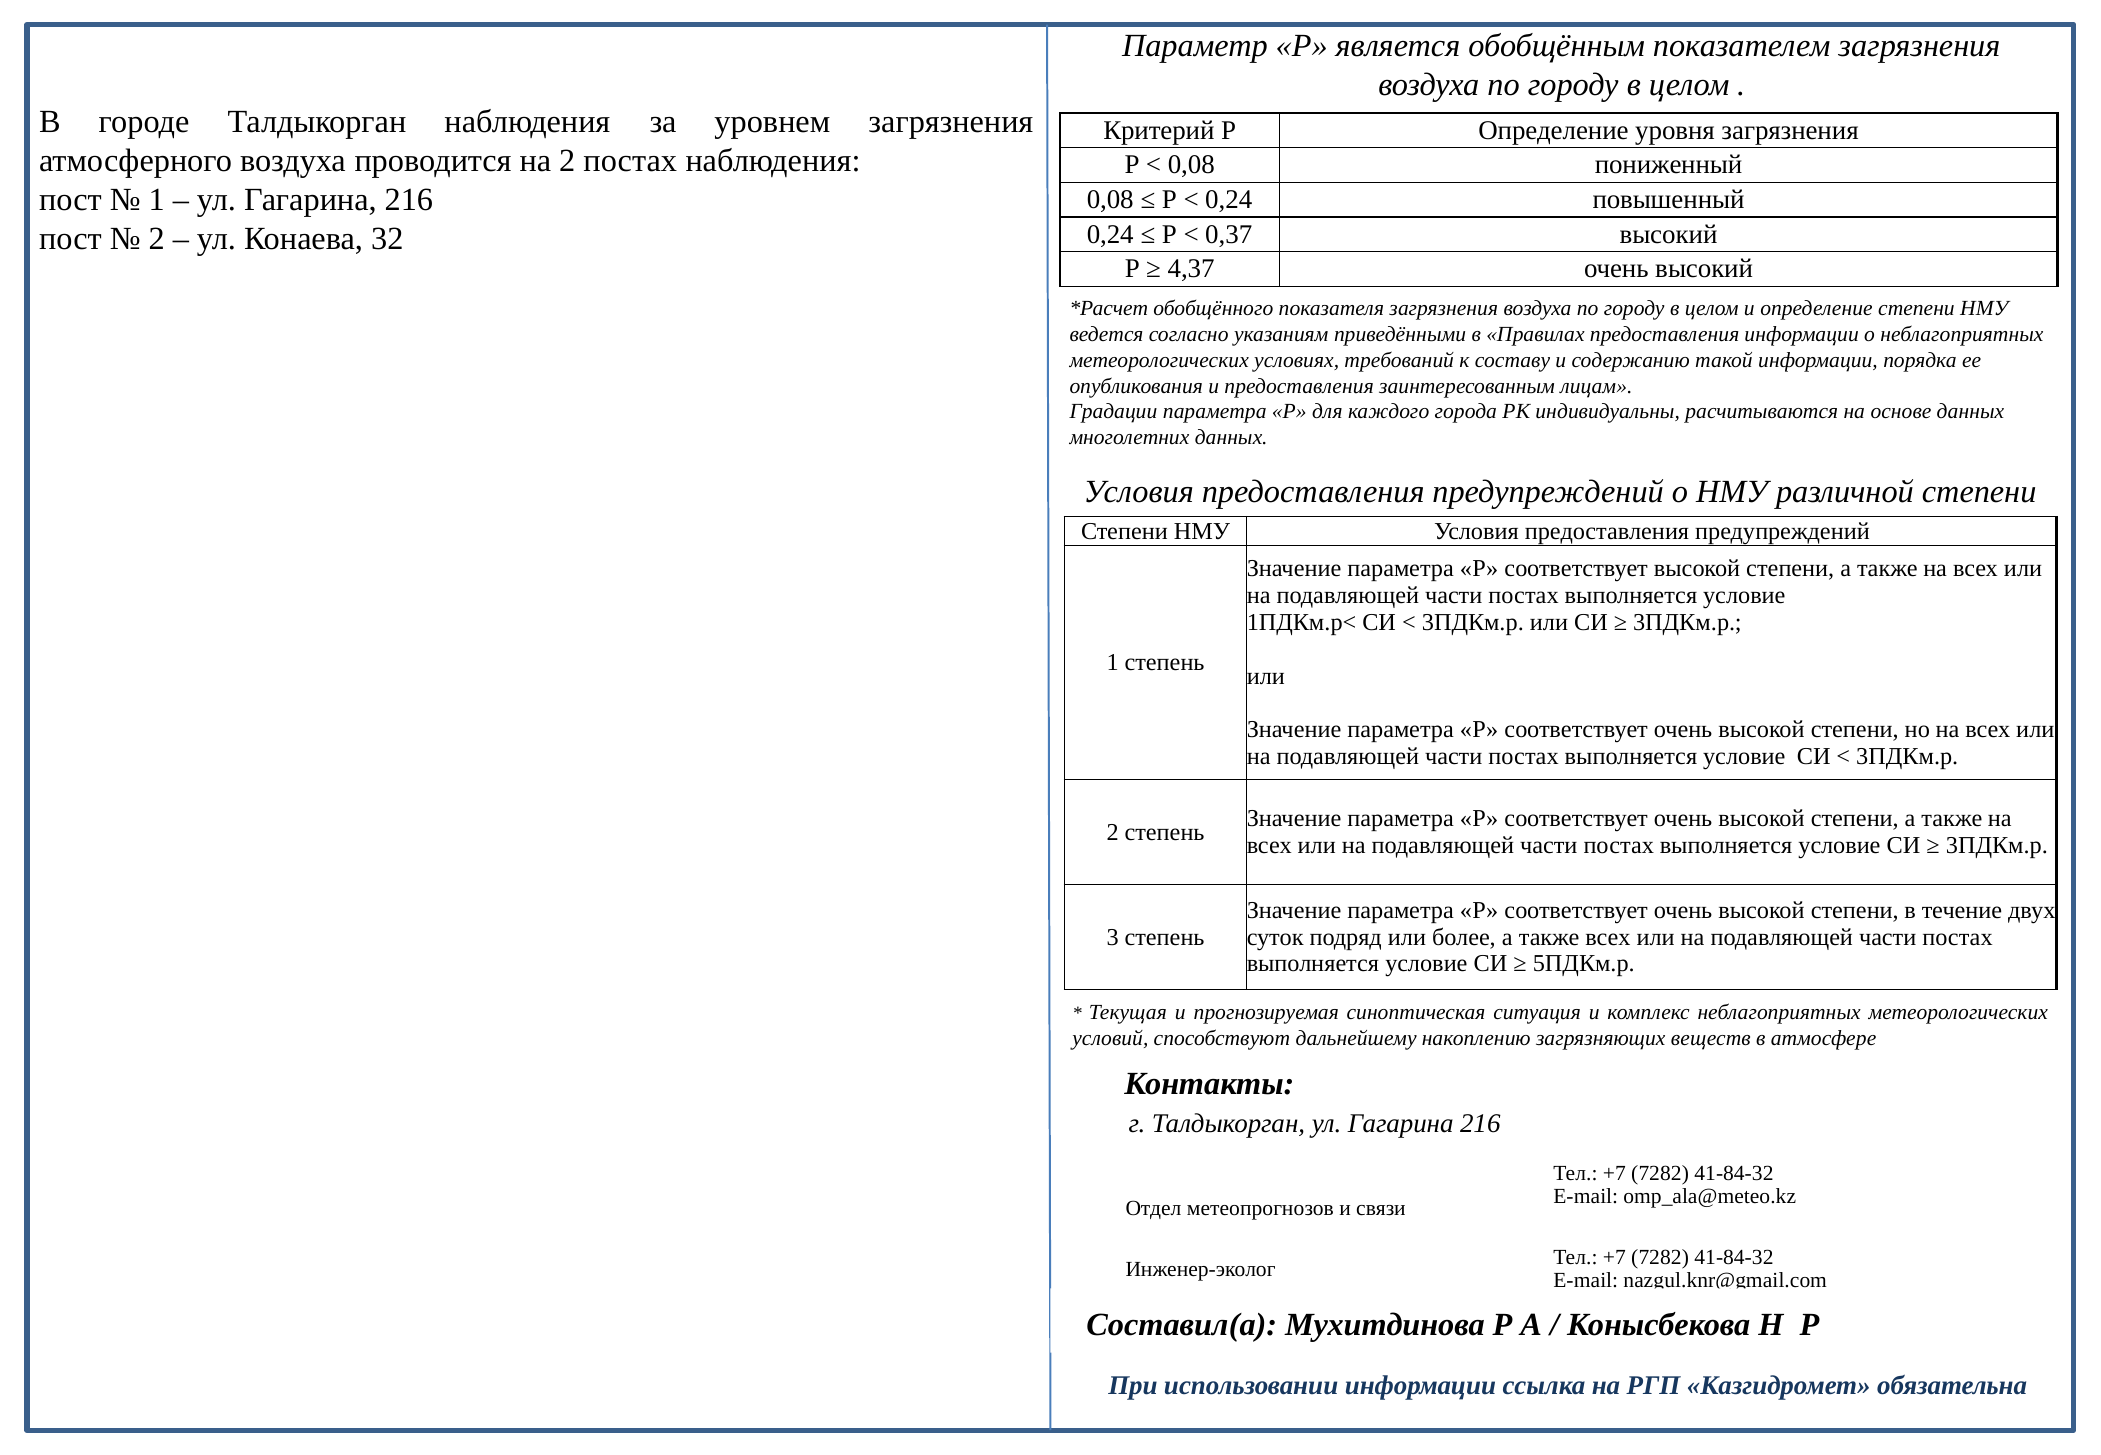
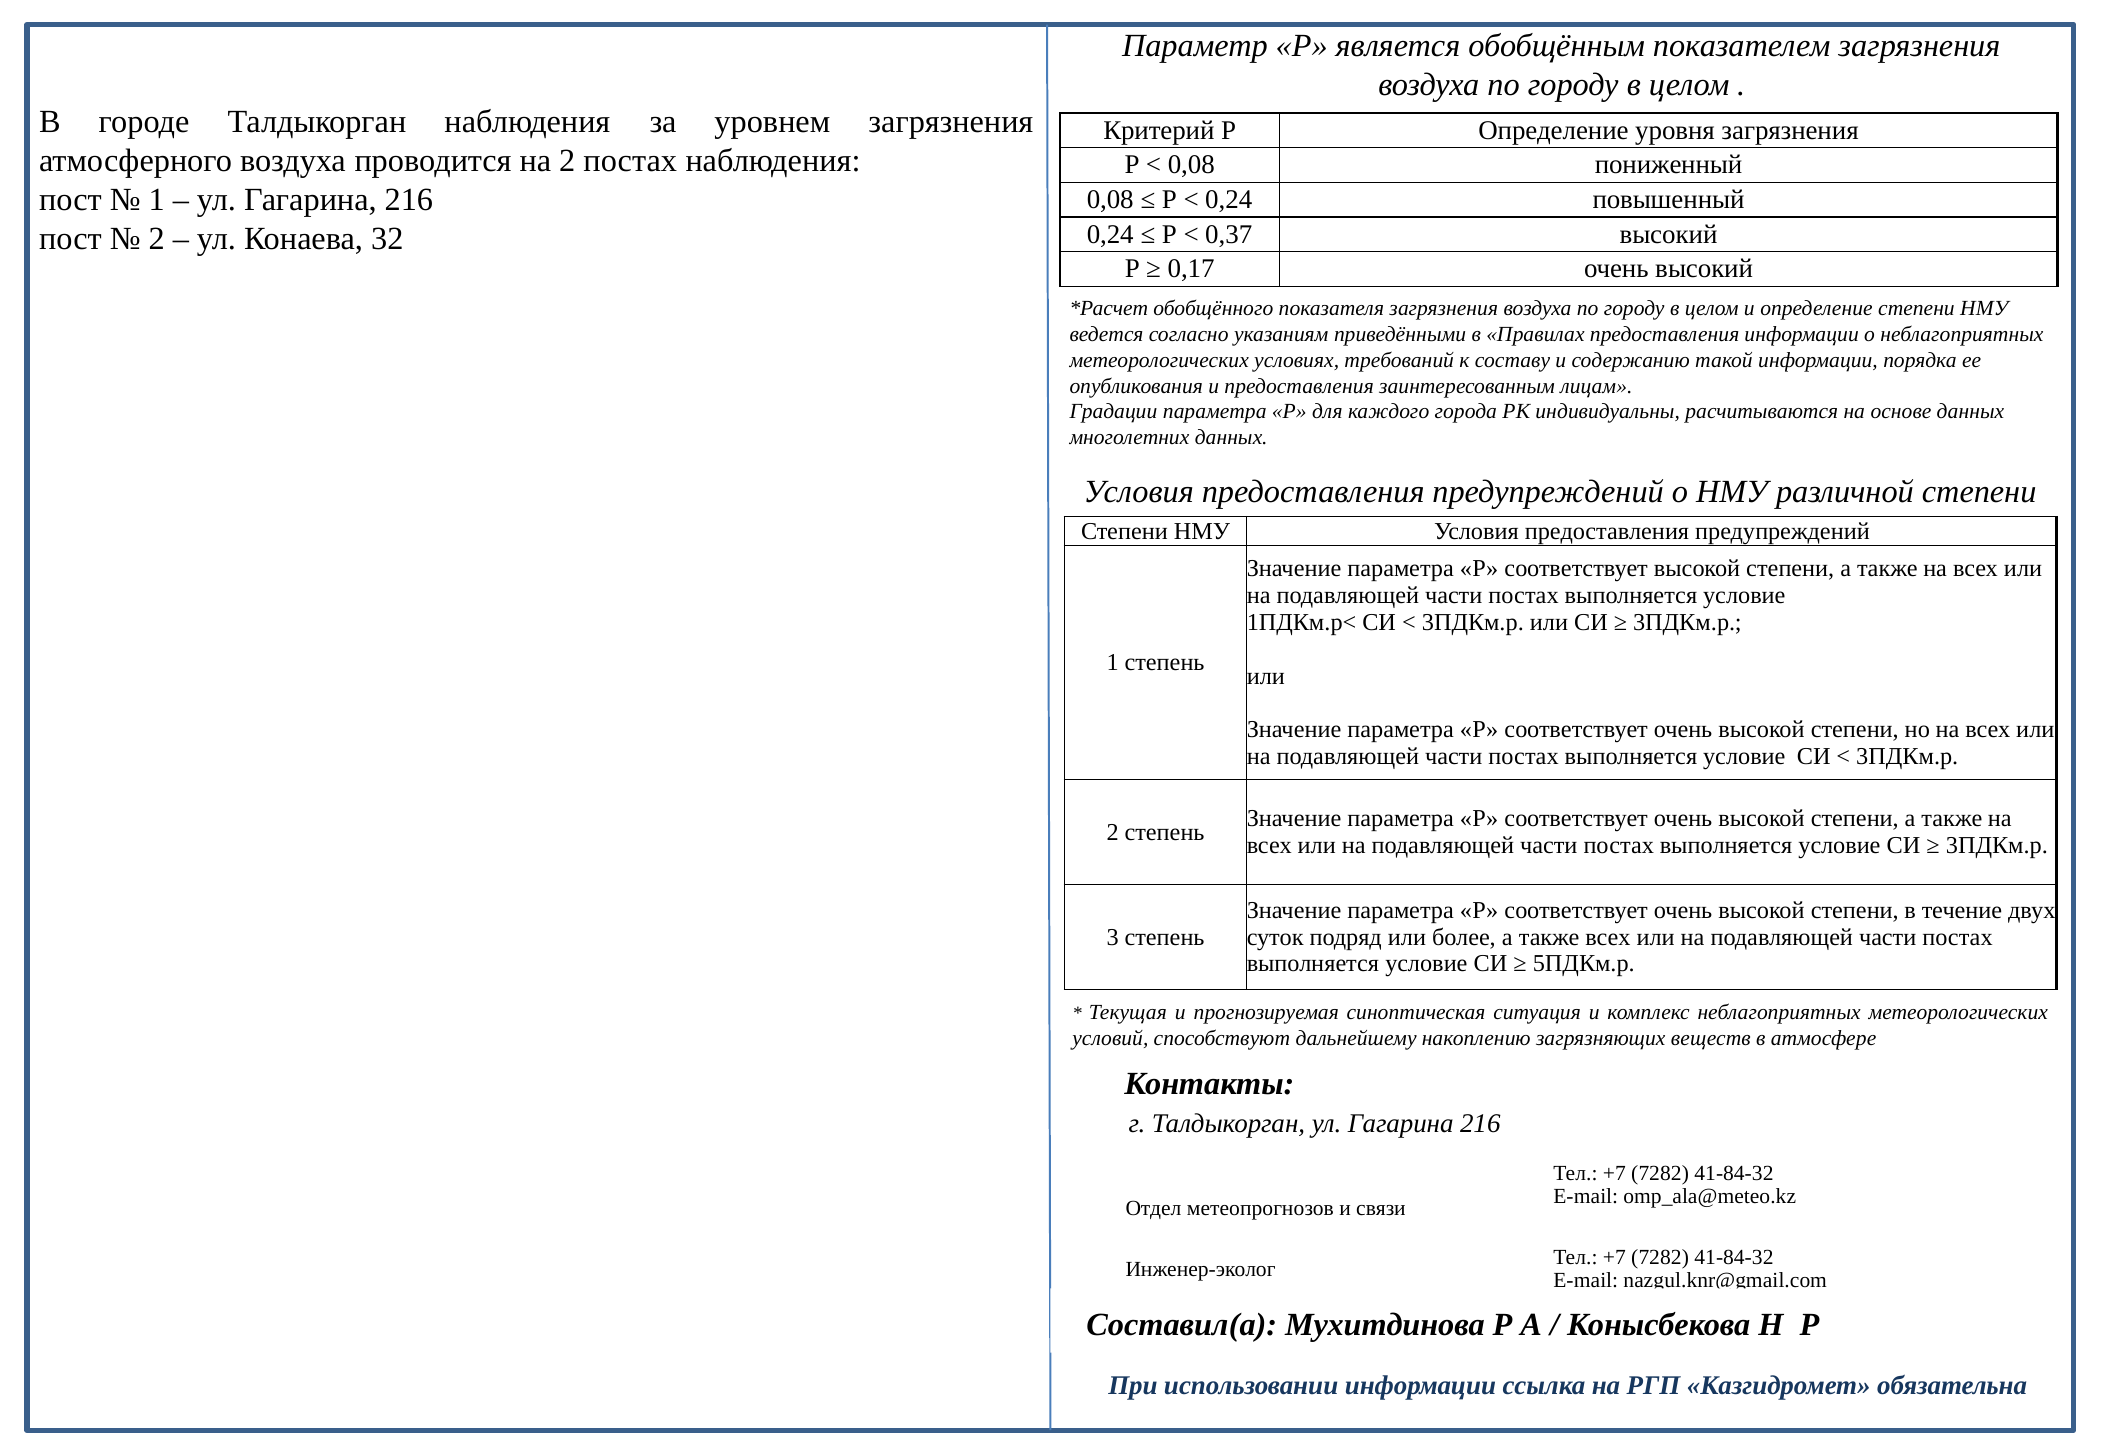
4,37: 4,37 -> 0,17
